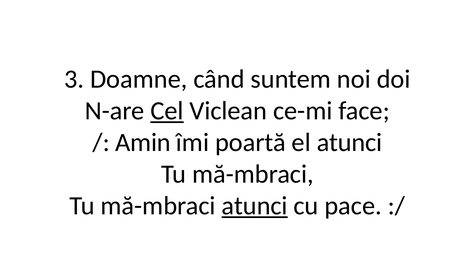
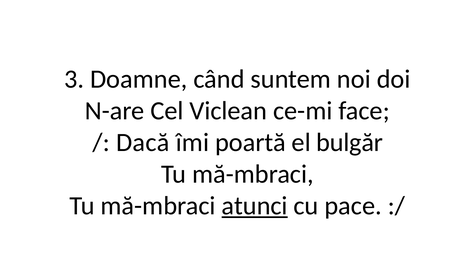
Cel underline: present -> none
Amin: Amin -> Dacă
el atunci: atunci -> bulgăr
